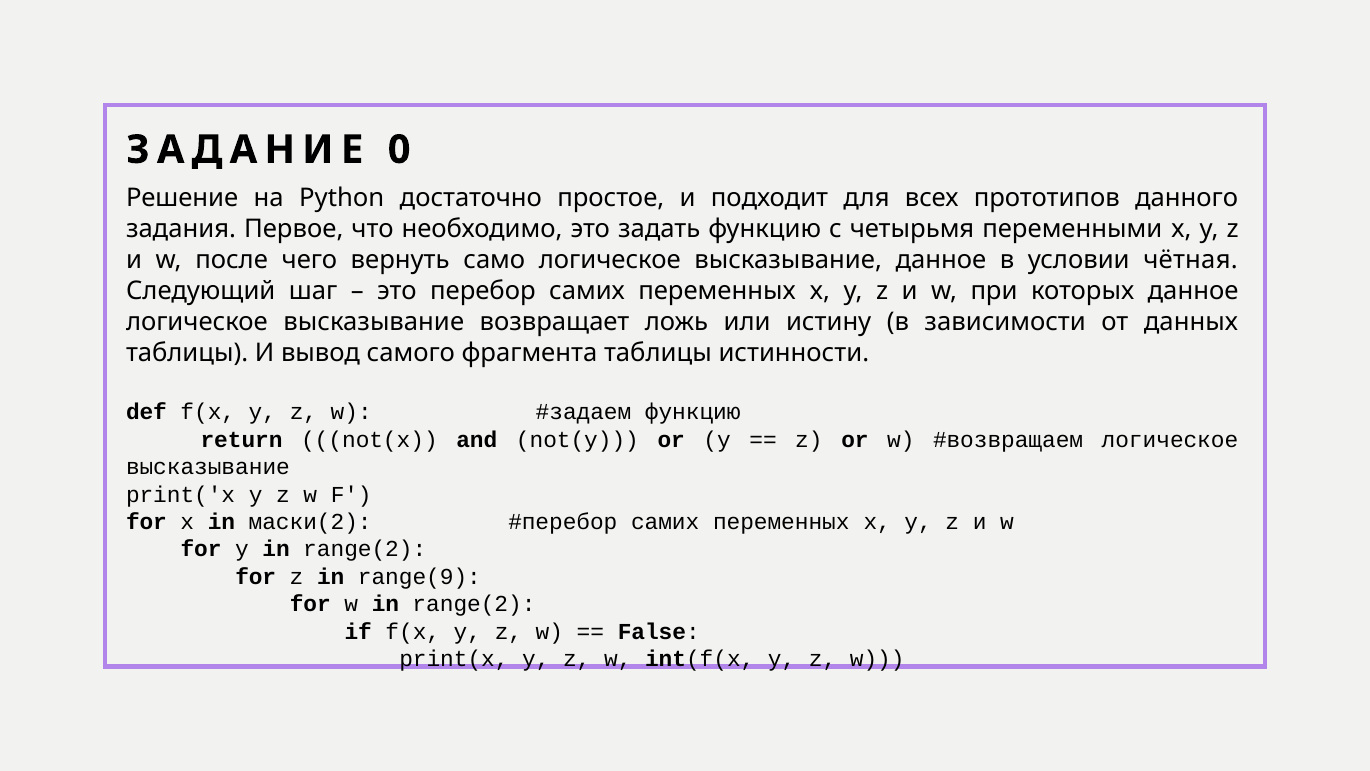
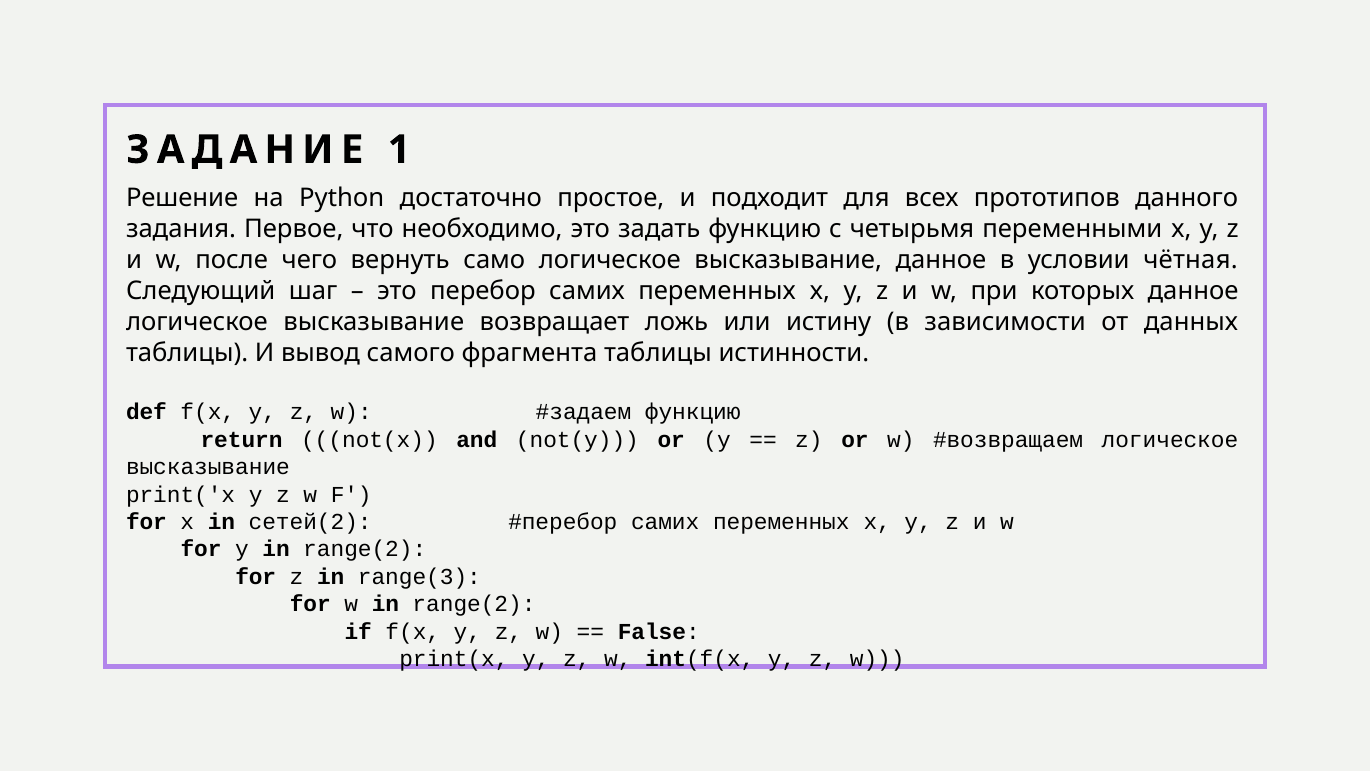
0: 0 -> 1
маски(2: маски(2 -> сетей(2
range(9: range(9 -> range(3
